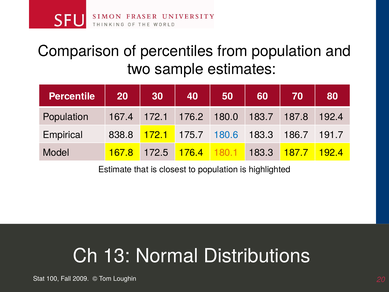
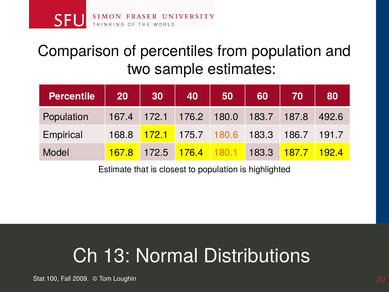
187.8 192.4: 192.4 -> 492.6
838.8: 838.8 -> 168.8
180.6 colour: blue -> orange
